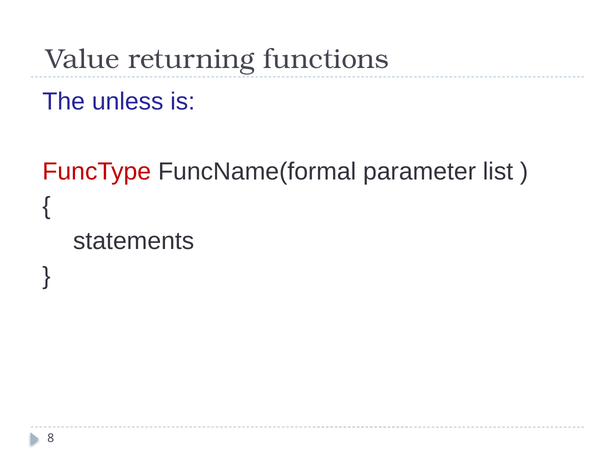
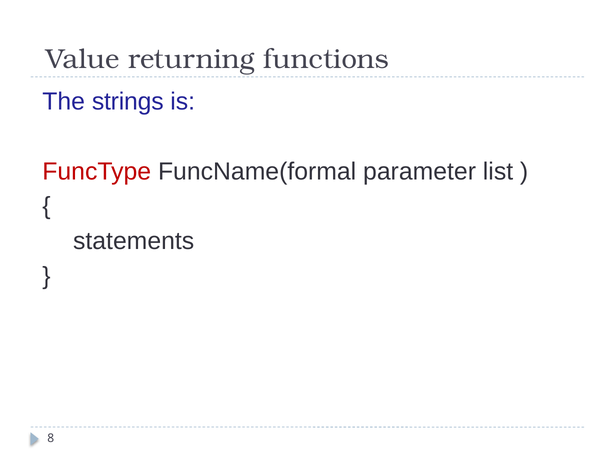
unless: unless -> strings
